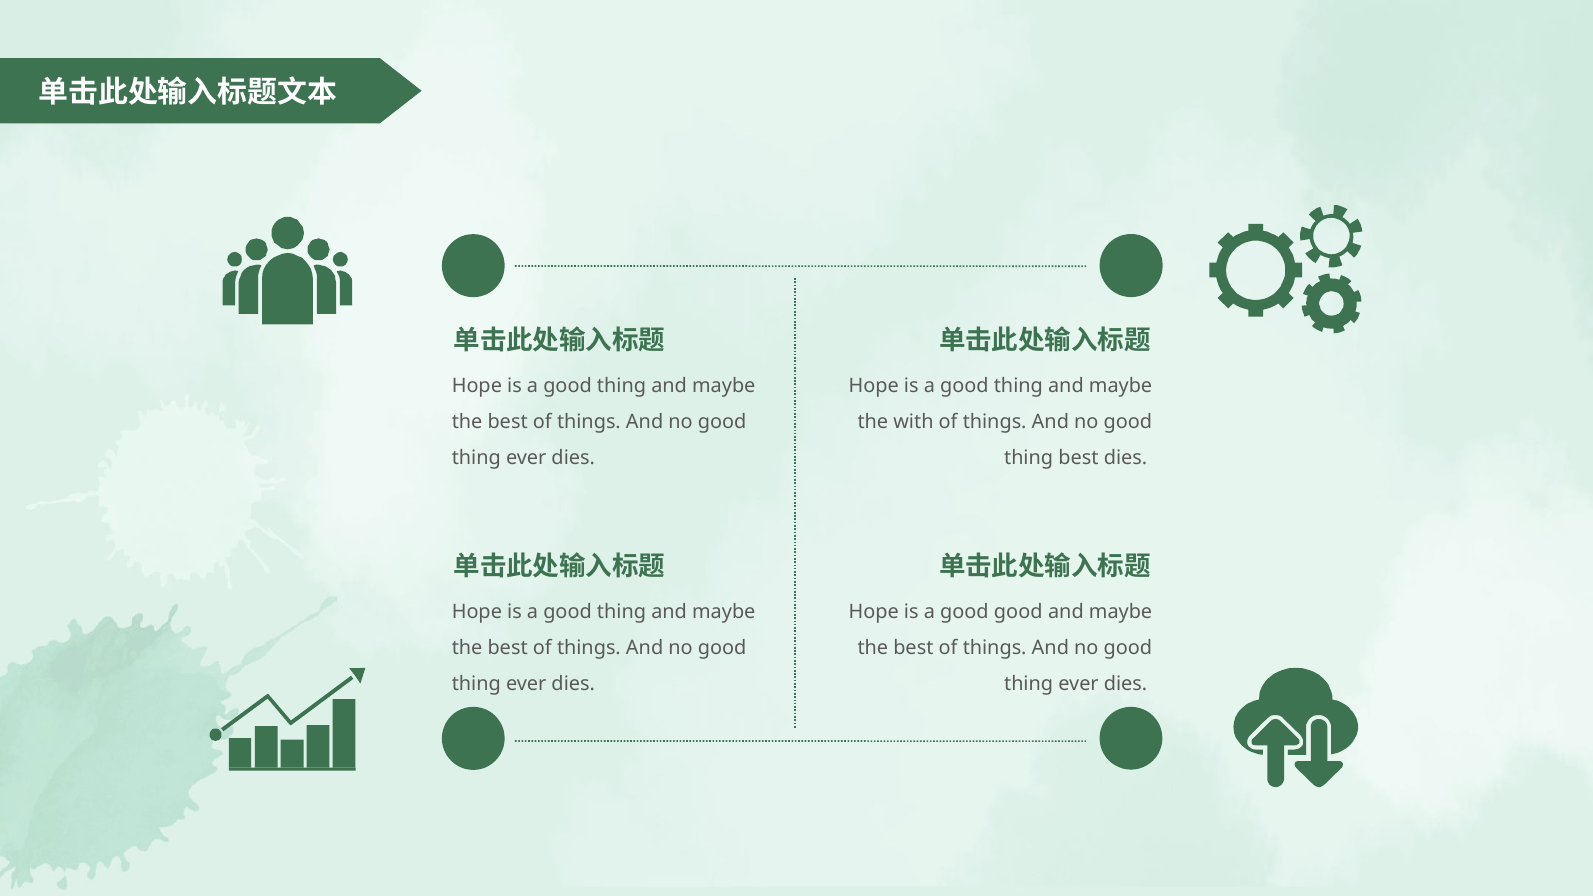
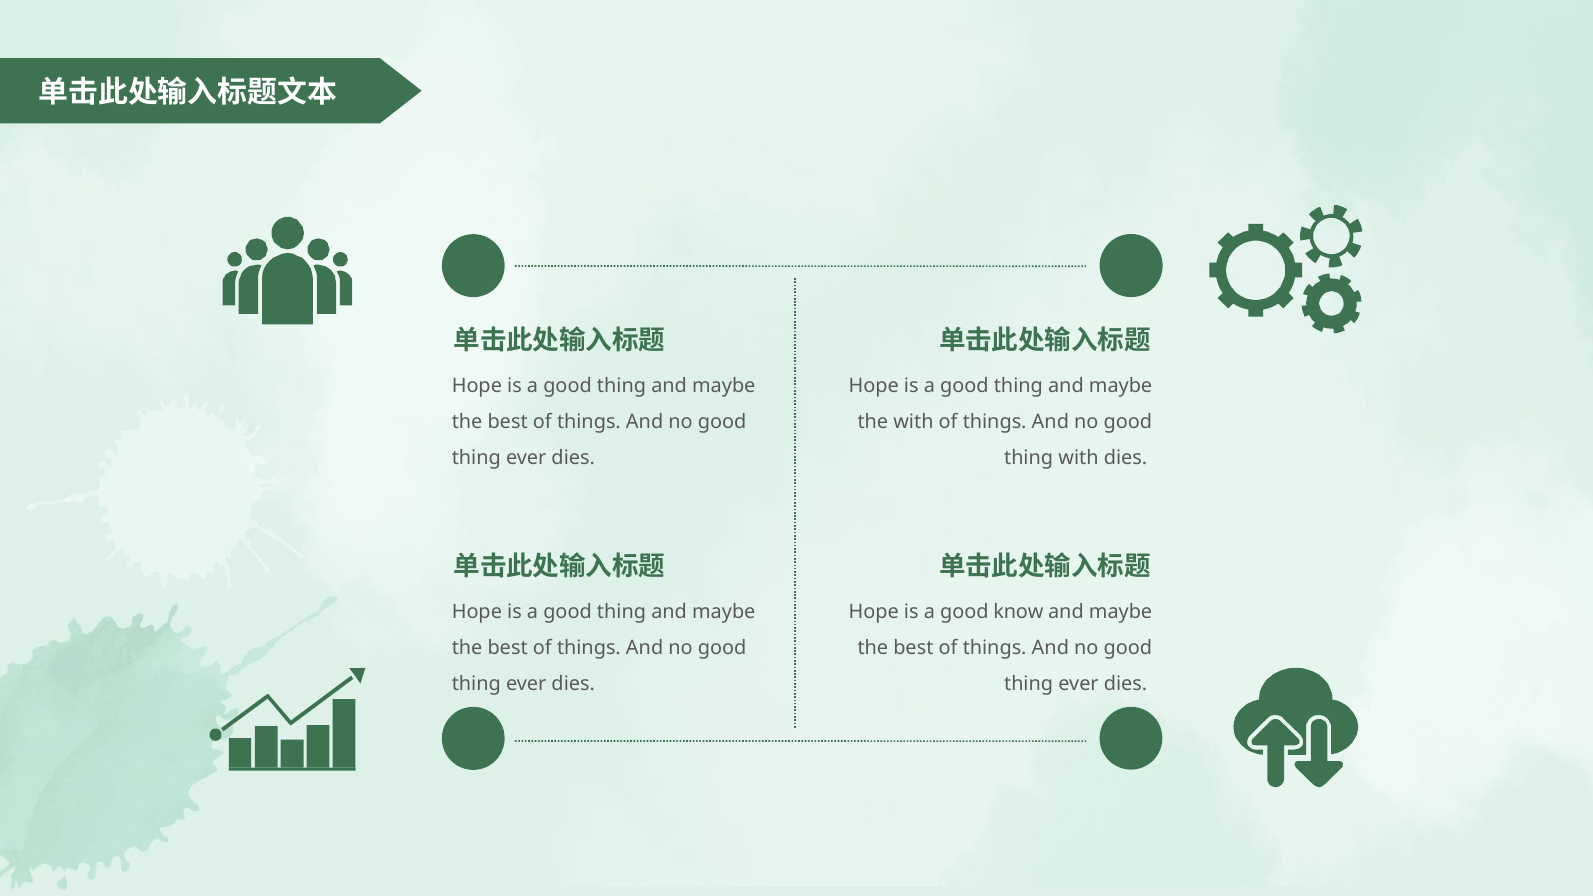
thing best: best -> with
good good: good -> know
